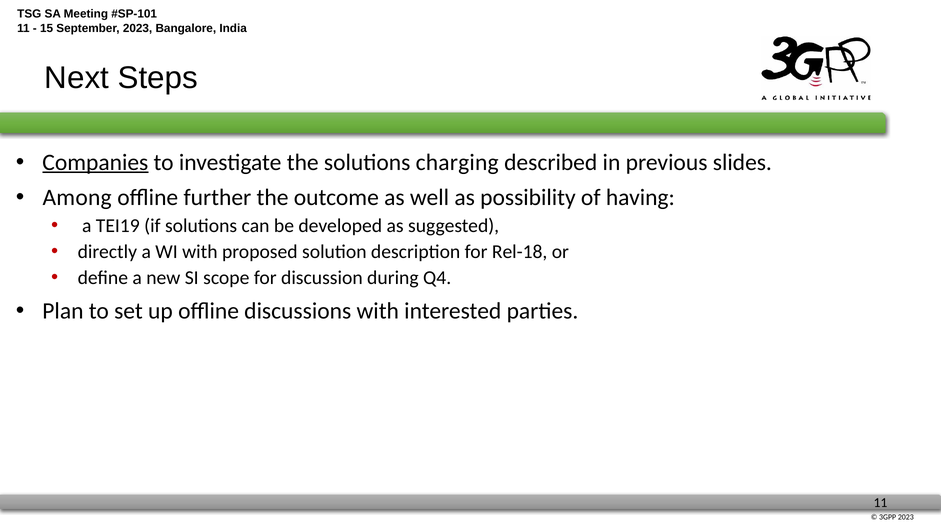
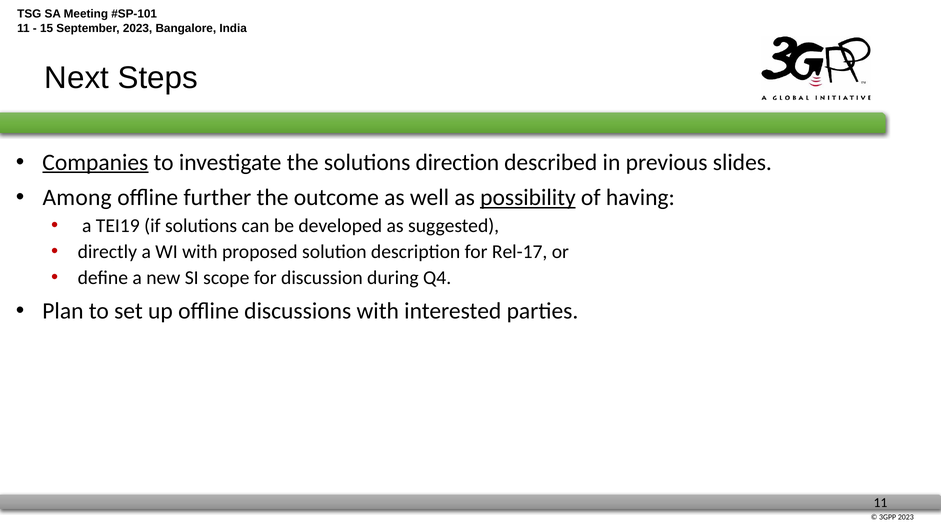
charging: charging -> direction
possibility underline: none -> present
Rel-18: Rel-18 -> Rel-17
